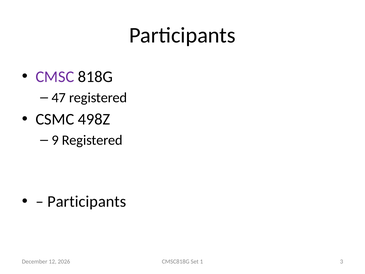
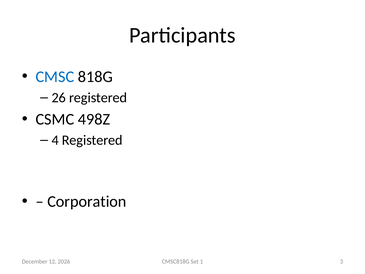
CMSC colour: purple -> blue
47: 47 -> 26
9: 9 -> 4
Participants at (87, 201): Participants -> Corporation
